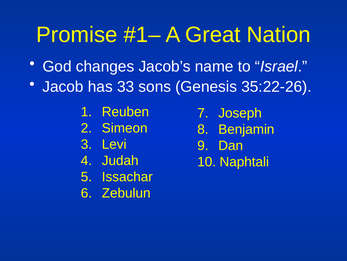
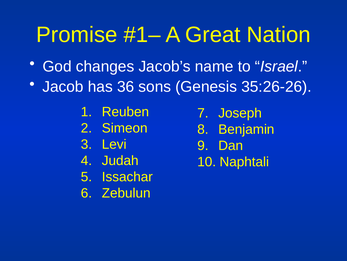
33: 33 -> 36
35:22-26: 35:22-26 -> 35:26-26
